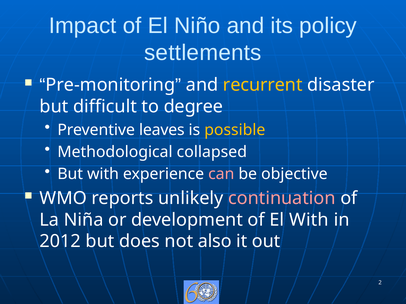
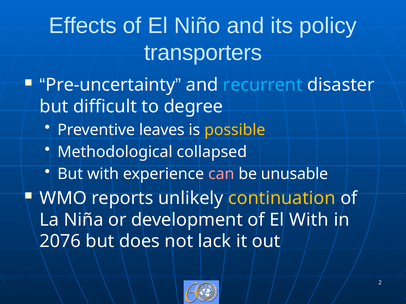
Impact: Impact -> Effects
settlements: settlements -> transporters
Pre-monitoring: Pre-monitoring -> Pre-uncertainty
recurrent colour: yellow -> light blue
objective: objective -> unusable
continuation colour: pink -> yellow
2012: 2012 -> 2076
also: also -> lack
